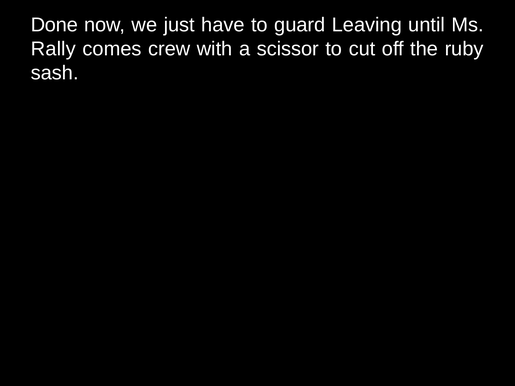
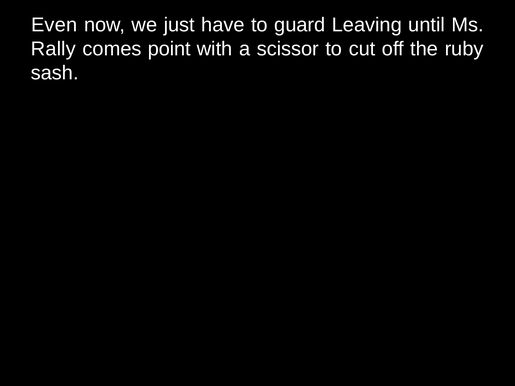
Done: Done -> Even
crew: crew -> point
